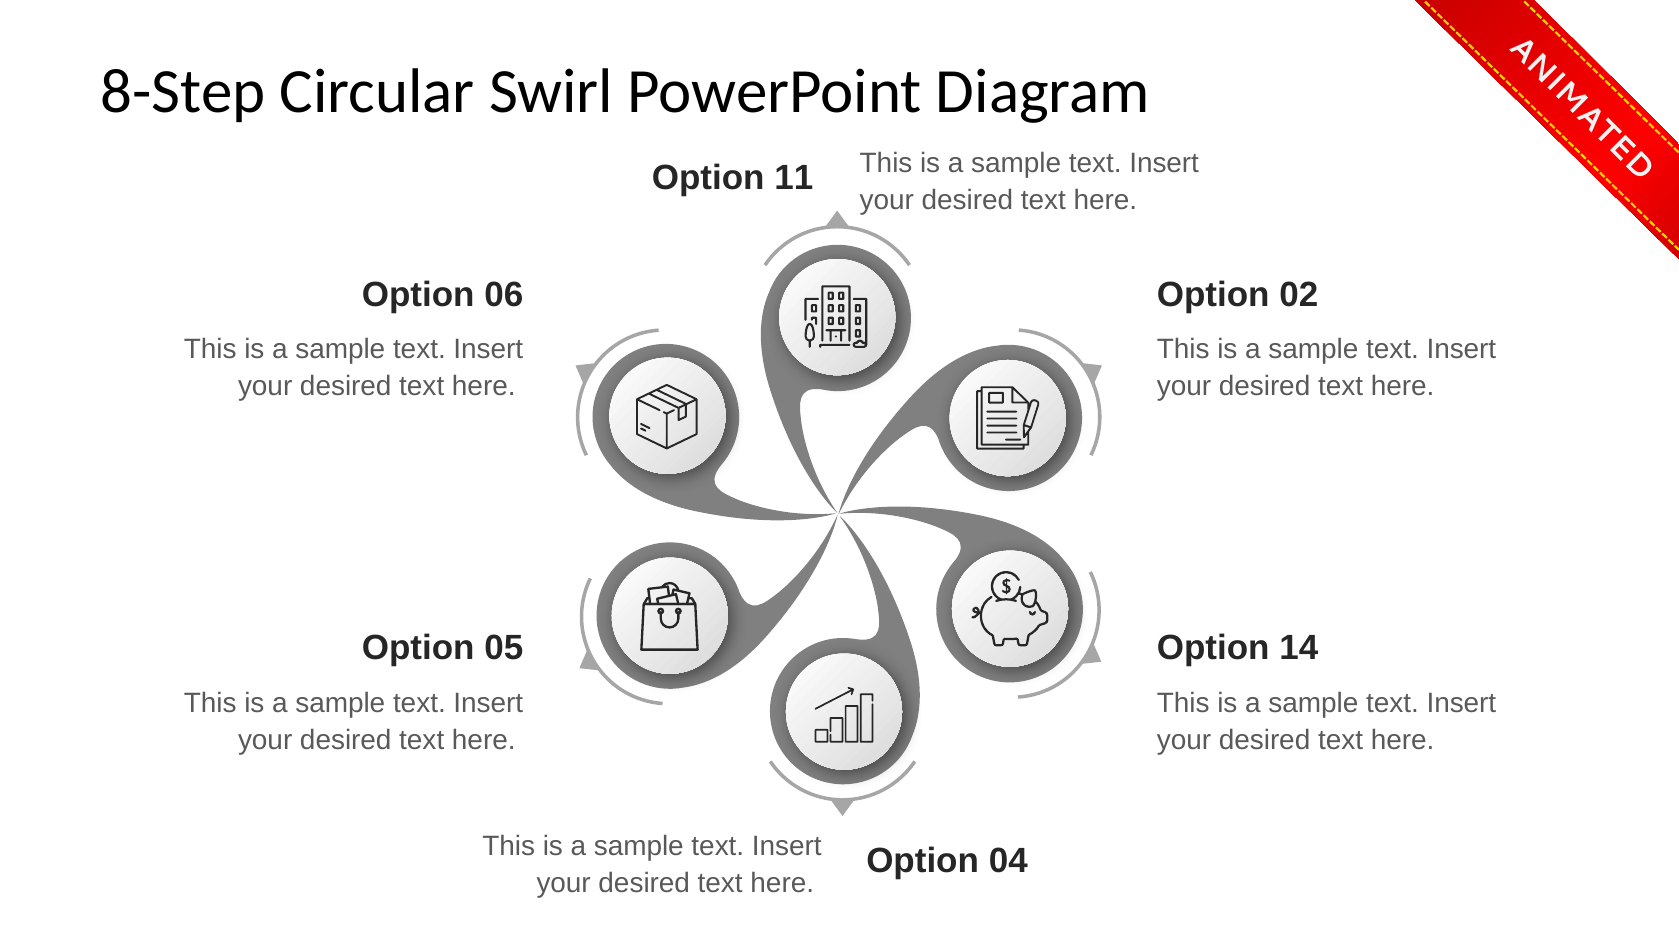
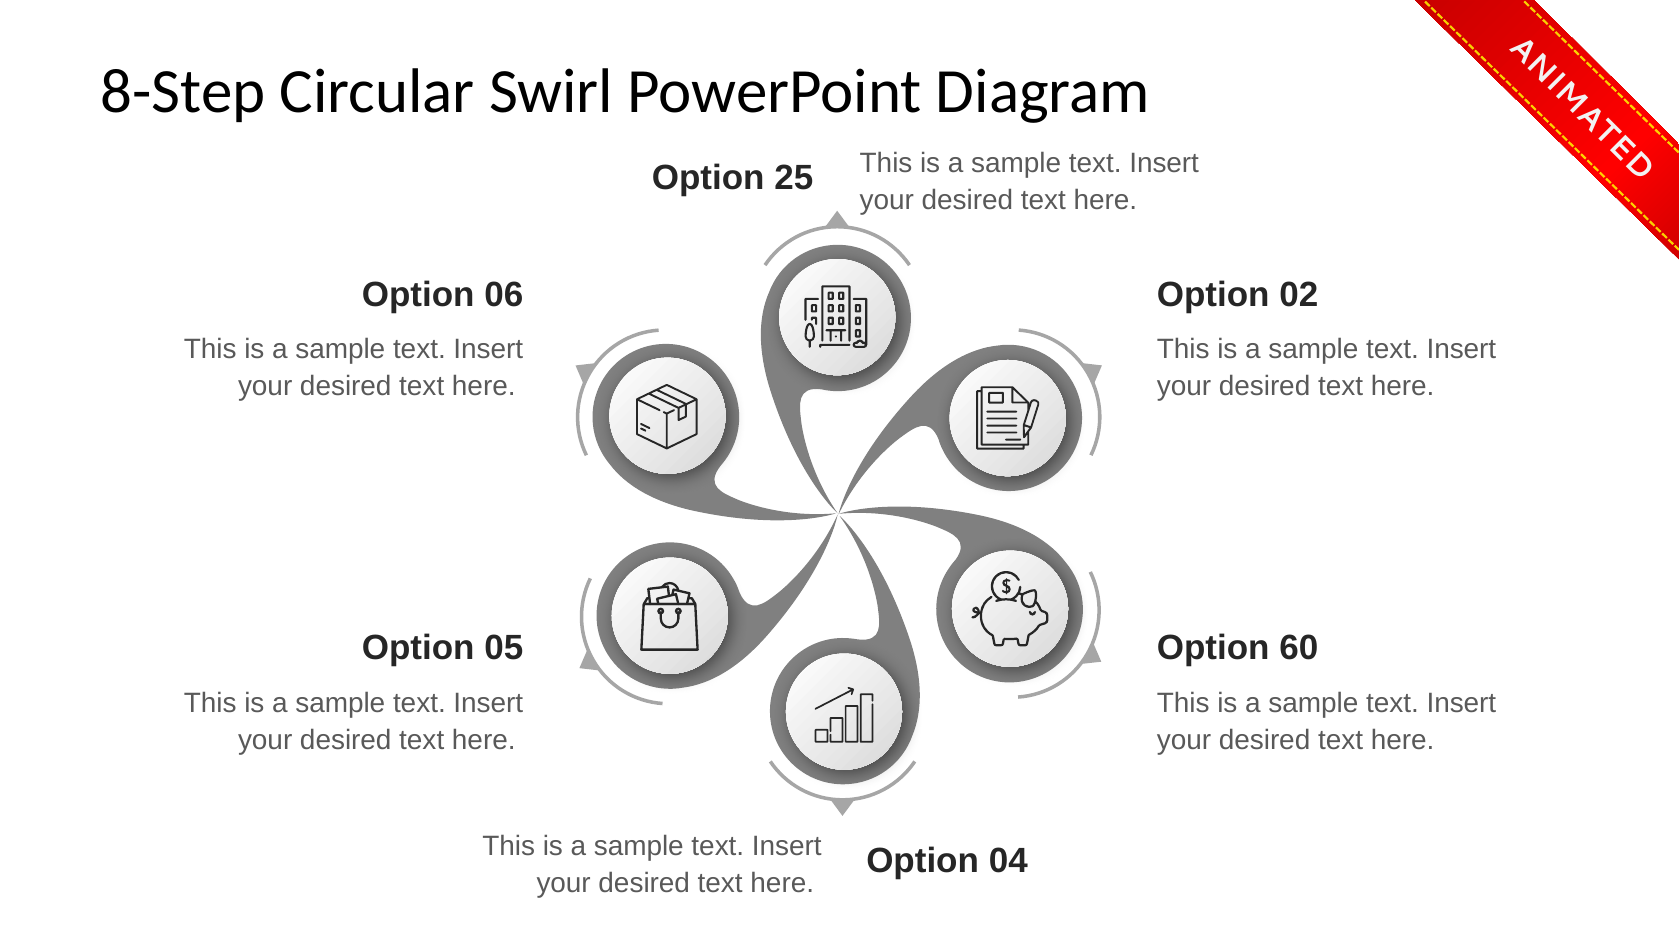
11: 11 -> 25
14: 14 -> 60
